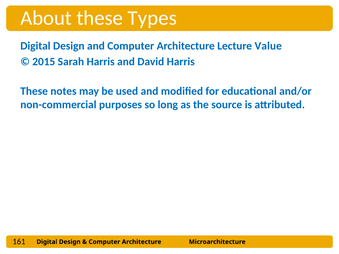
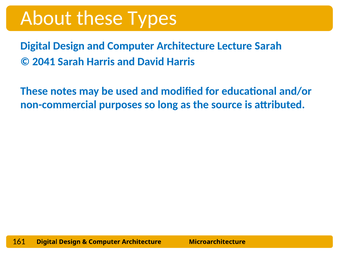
Lecture Value: Value -> Sarah
2015: 2015 -> 2041
